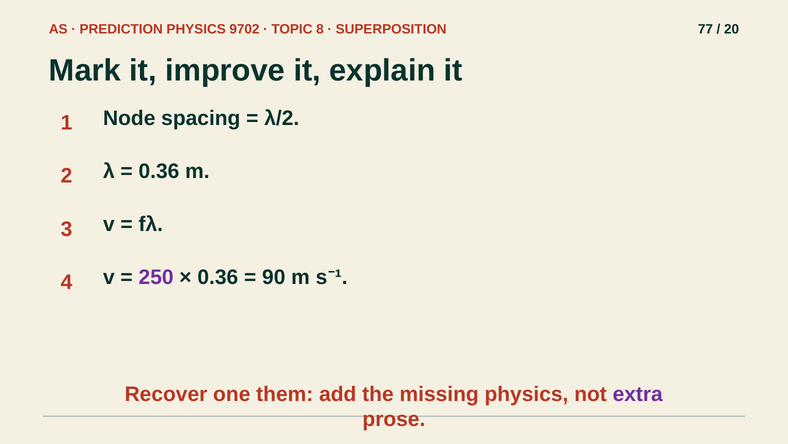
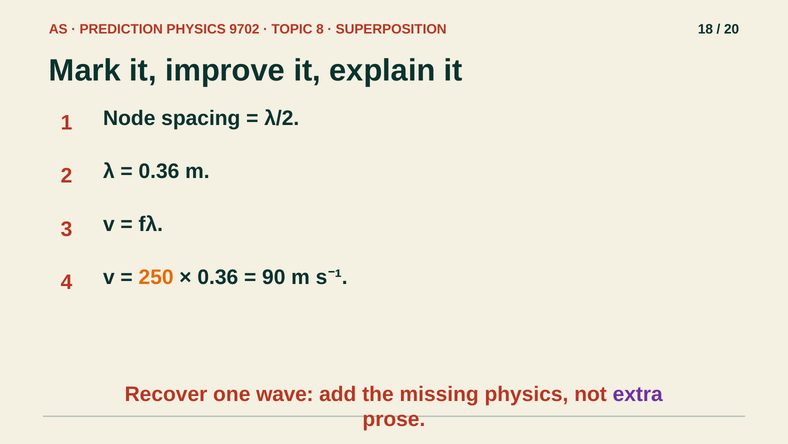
77: 77 -> 18
250 colour: purple -> orange
them: them -> wave
